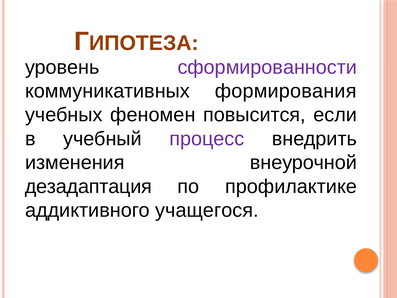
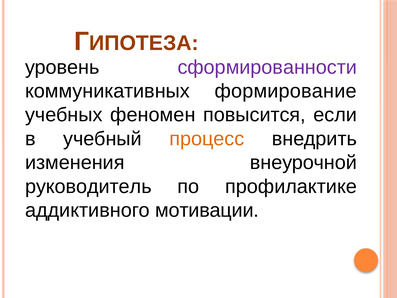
формирования: формирования -> формирование
процесс colour: purple -> orange
дезадаптация: дезадаптация -> руководитель
учащегося: учащегося -> мотивации
